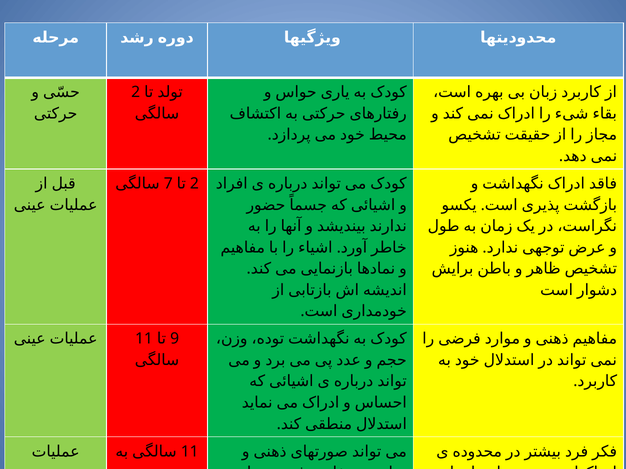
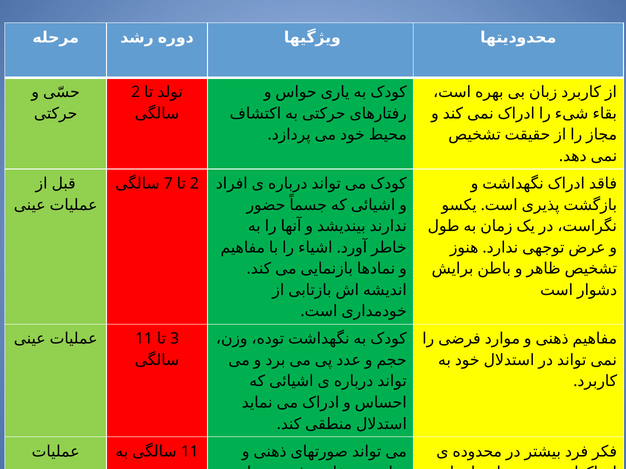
9: 9 -> 3
